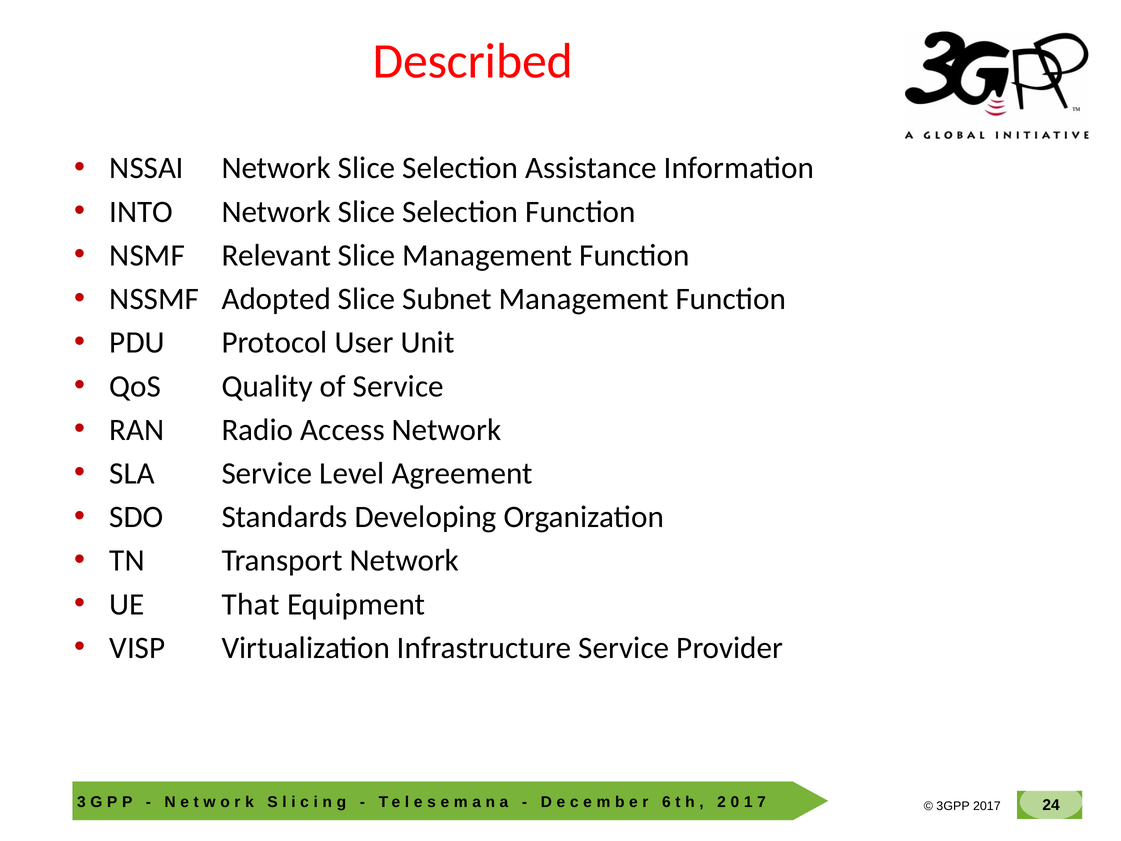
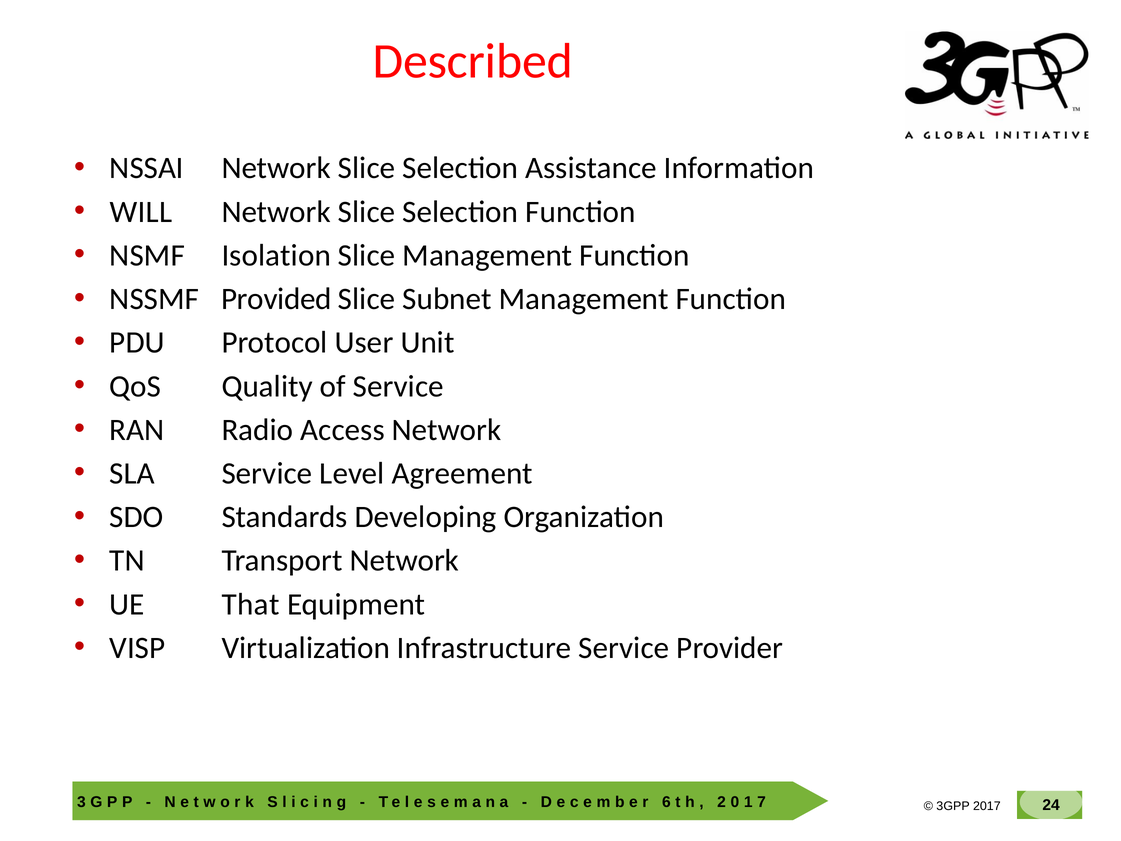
INTO: INTO -> WILL
Relevant: Relevant -> Isolation
Adopted: Adopted -> Provided
